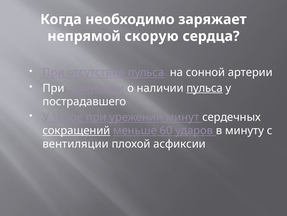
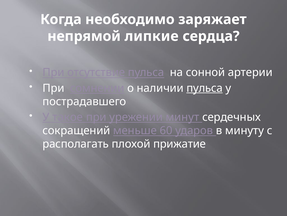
скорую: скорую -> липкие
сокращений underline: present -> none
вентиляции: вентиляции -> располагать
асфиксии: асфиксии -> прижатие
